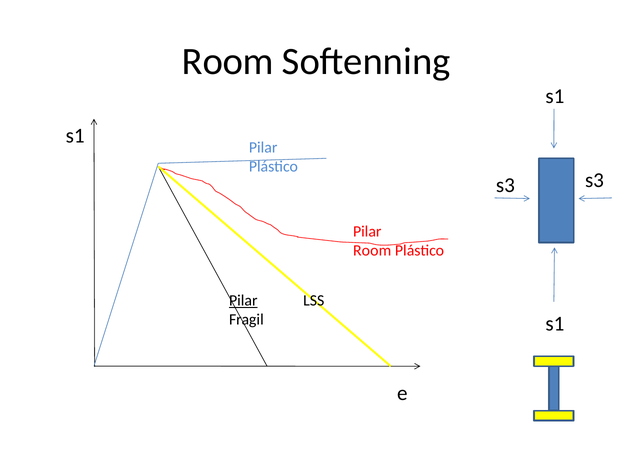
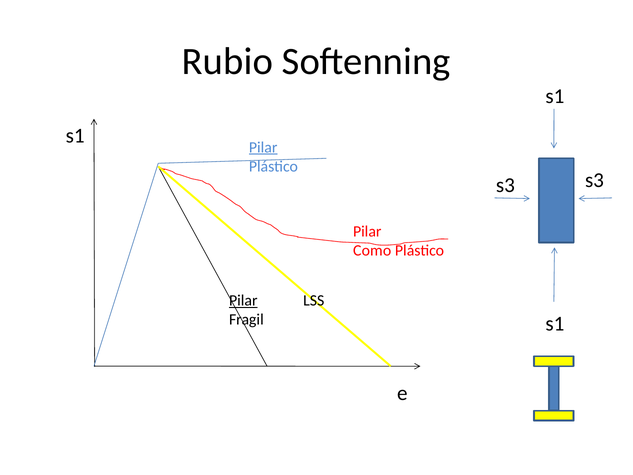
Room at (228, 61): Room -> Rubio
Pilar at (263, 147) underline: none -> present
Room at (372, 250): Room -> Como
